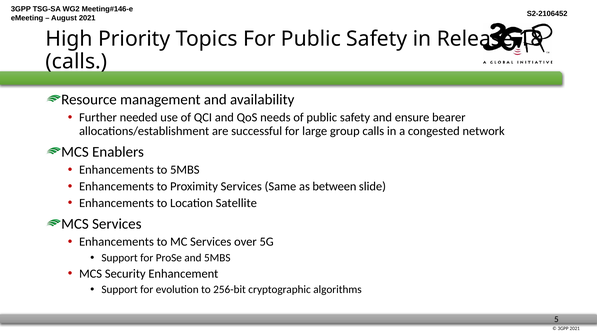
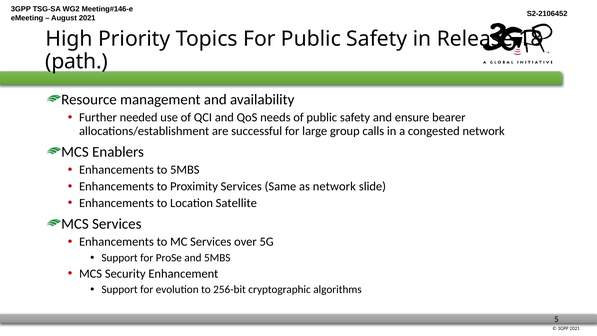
calls at (76, 62): calls -> path
as between: between -> network
